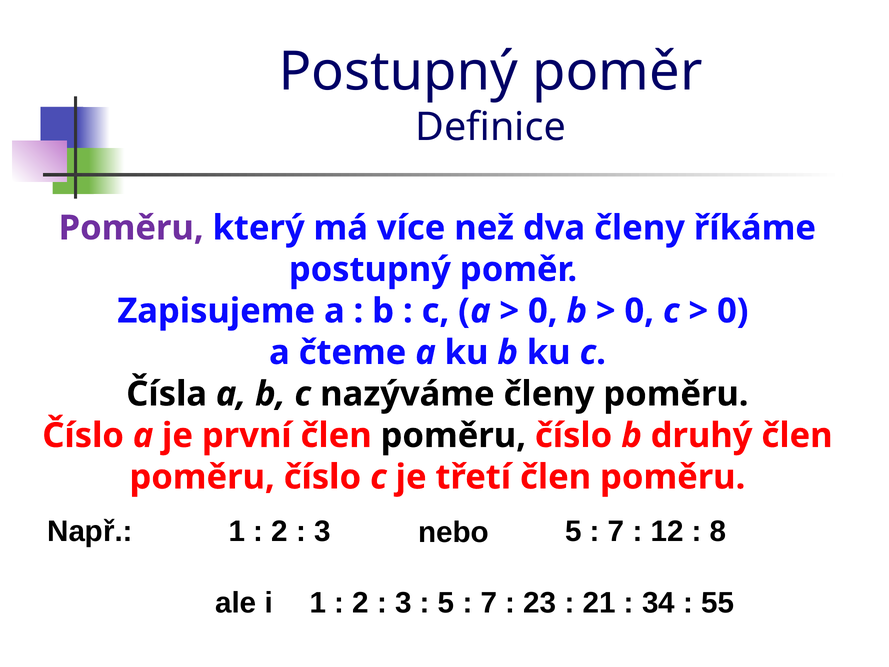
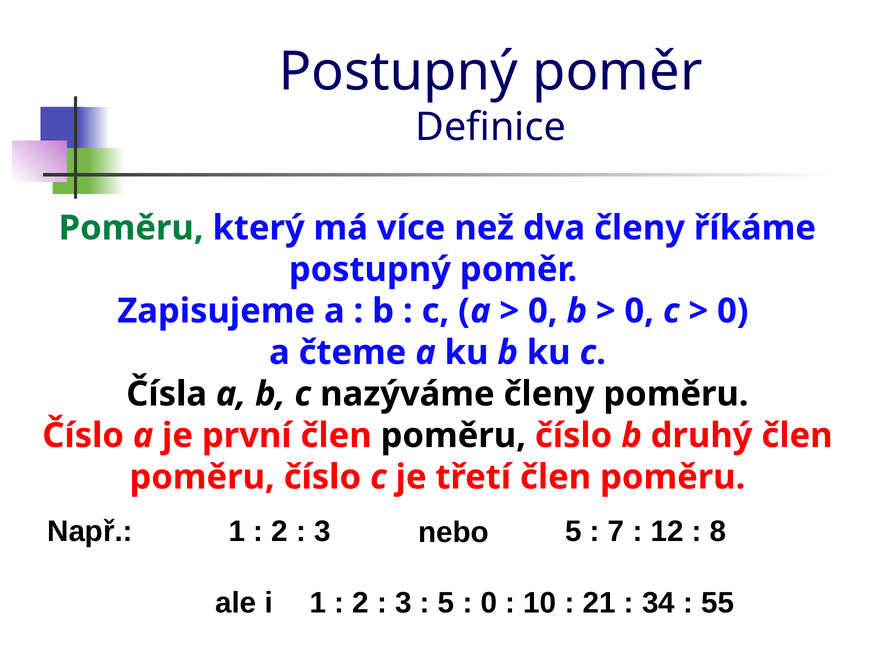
Poměru at (131, 228) colour: purple -> green
7 at (489, 603): 7 -> 0
23: 23 -> 10
